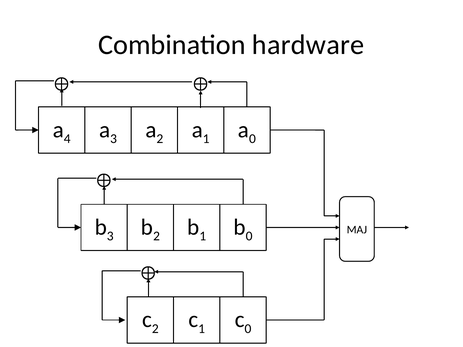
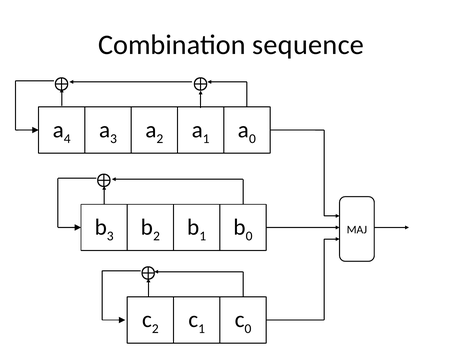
hardware: hardware -> sequence
